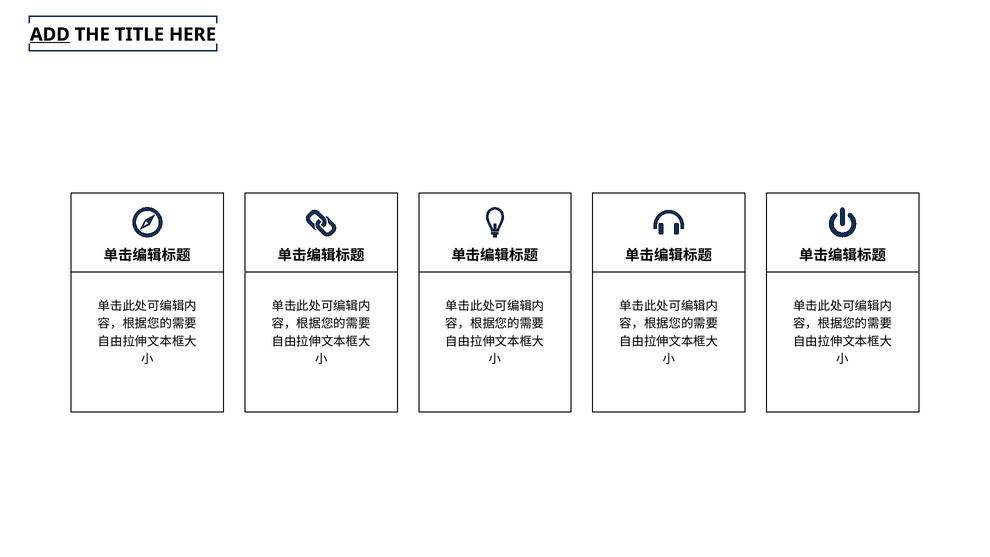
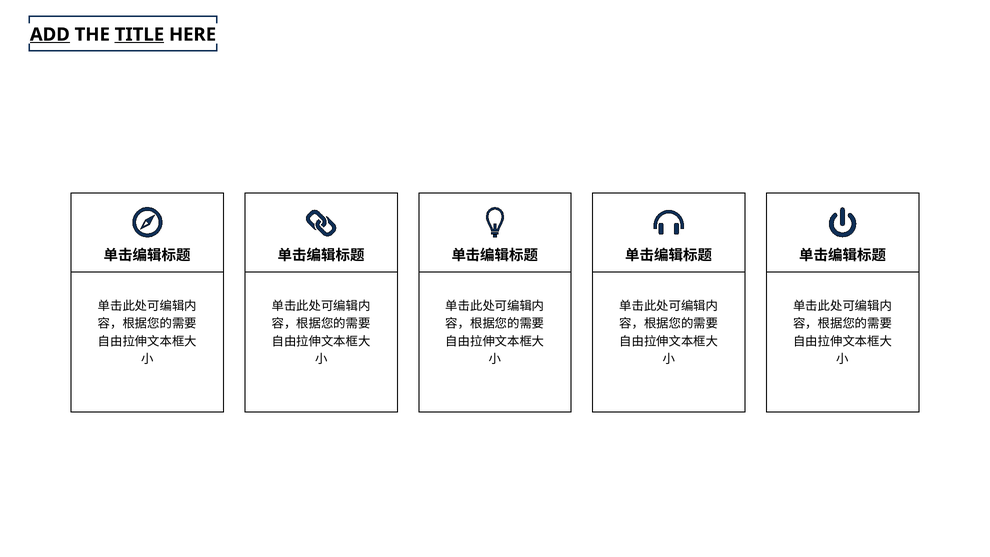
TITLE underline: none -> present
